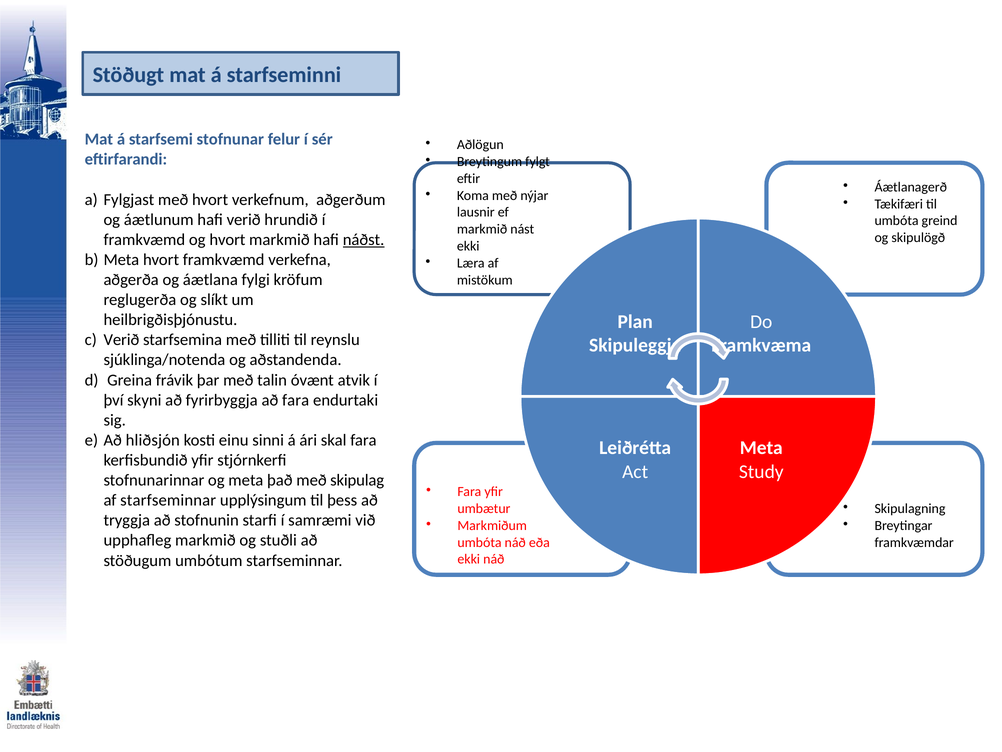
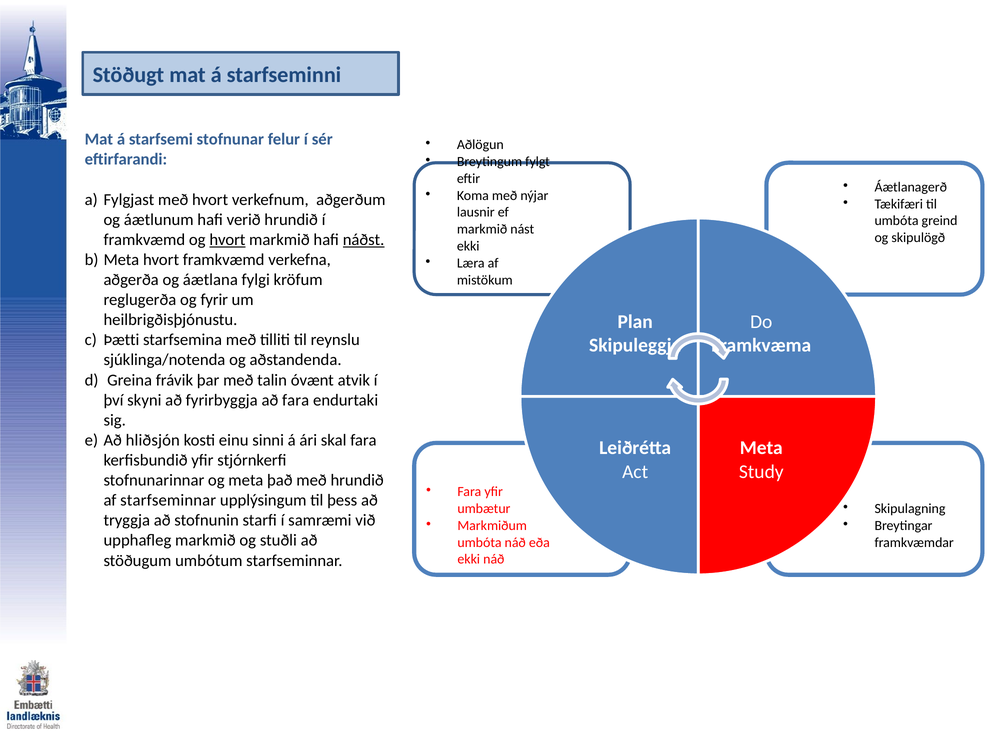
hvort at (227, 240) underline: none -> present
slíkt: slíkt -> fyrir
Verið at (121, 340): Verið -> Þætti
með skipulag: skipulag -> hrundið
